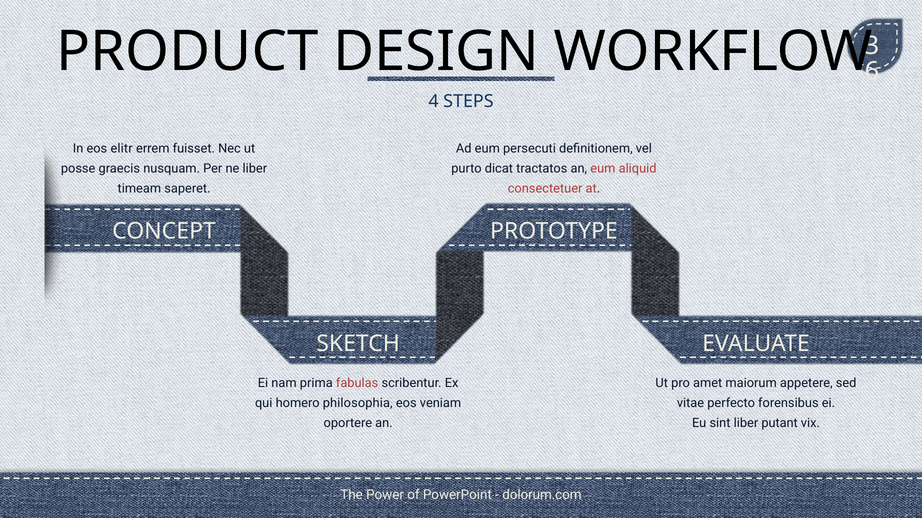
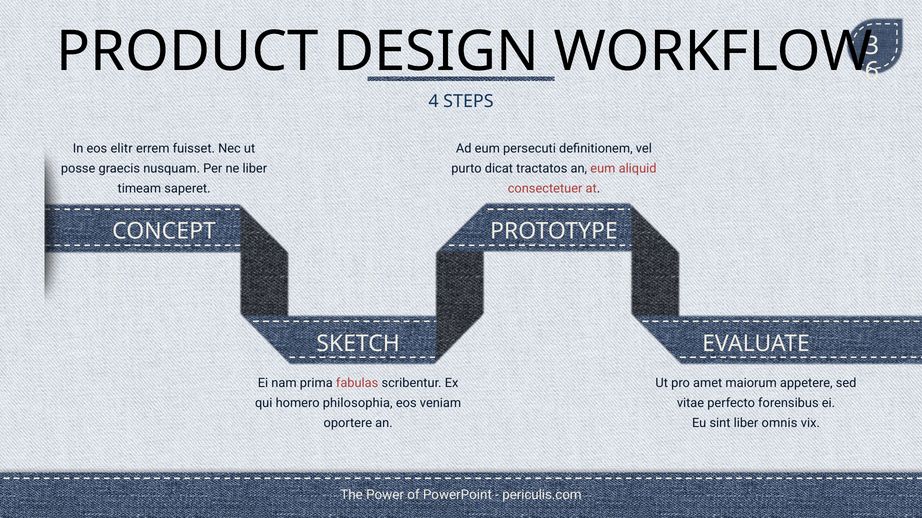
putant: putant -> omnis
dolorum.com: dolorum.com -> periculis.com
